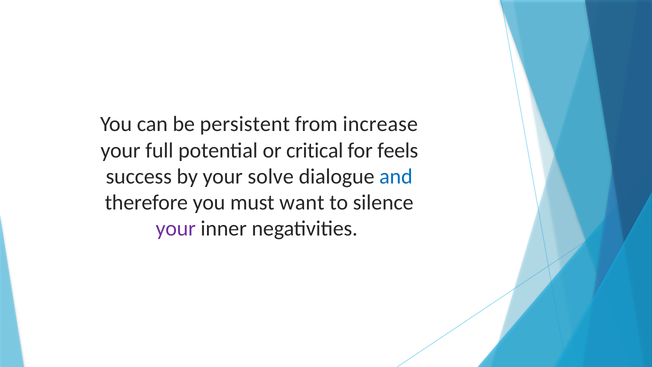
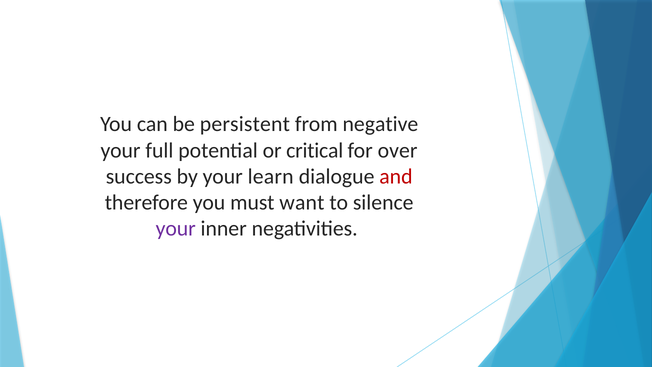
increase: increase -> negative
feels: feels -> over
solve: solve -> learn
and colour: blue -> red
